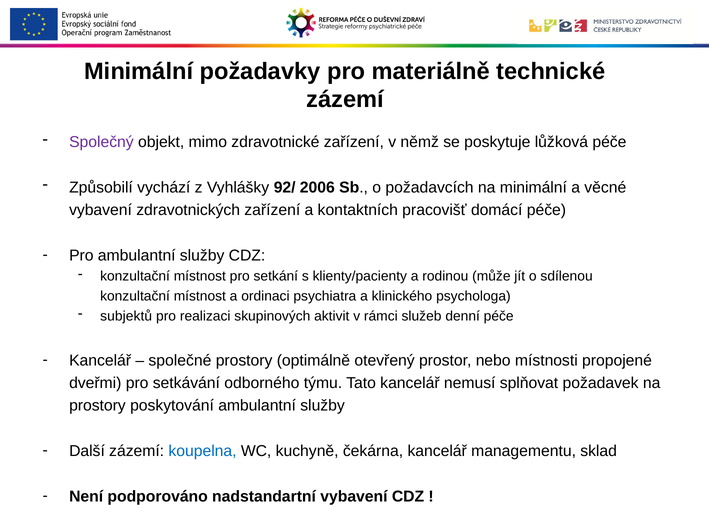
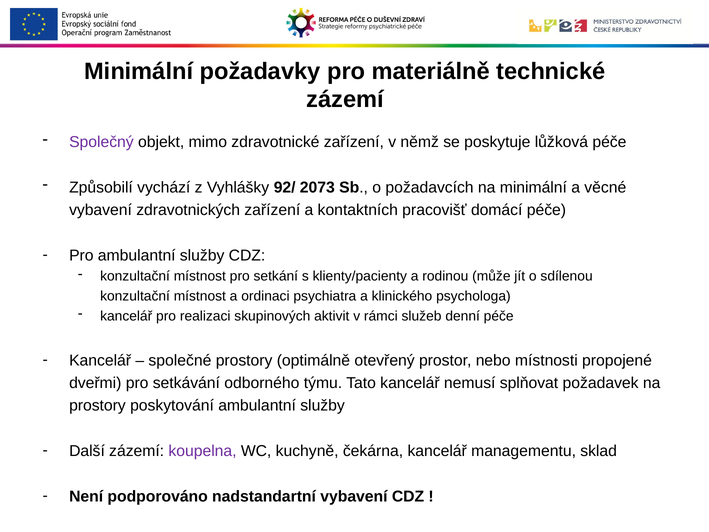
2006: 2006 -> 2073
subjektů at (126, 316): subjektů -> kancelář
koupelna colour: blue -> purple
